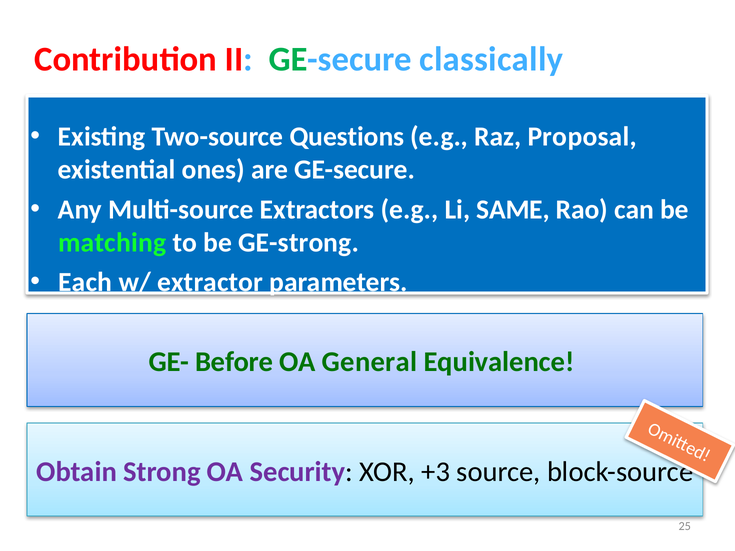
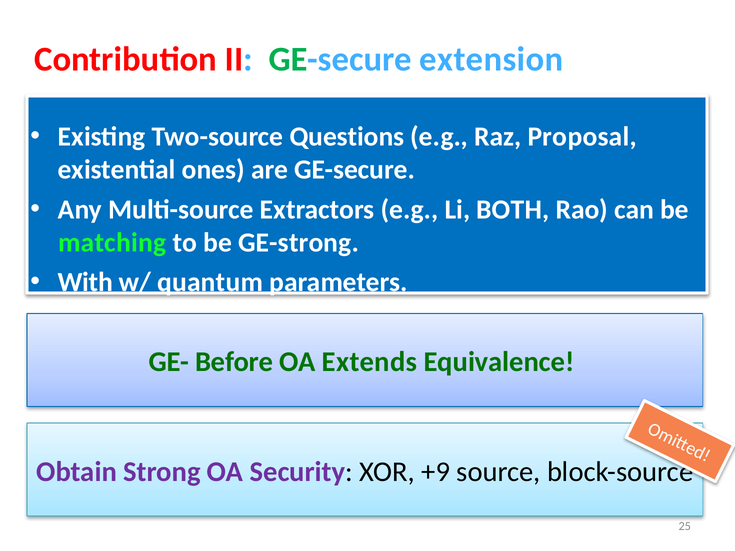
classically: classically -> extension
SAME: SAME -> BOTH
Each: Each -> With
extractor: extractor -> quantum
General: General -> Extends
+3: +3 -> +9
